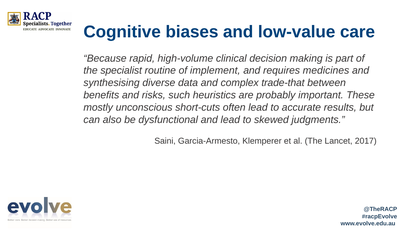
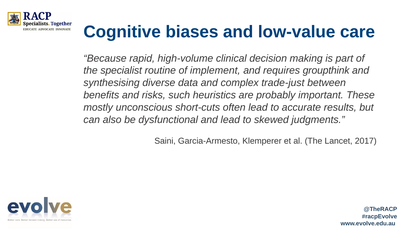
medicines: medicines -> groupthink
trade-that: trade-that -> trade-just
